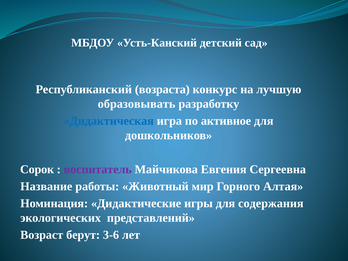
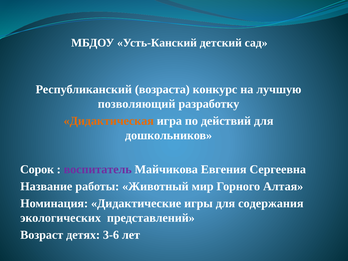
образовывать: образовывать -> позволяющий
Дидактическая colour: blue -> orange
активное: активное -> действий
берут: берут -> детях
